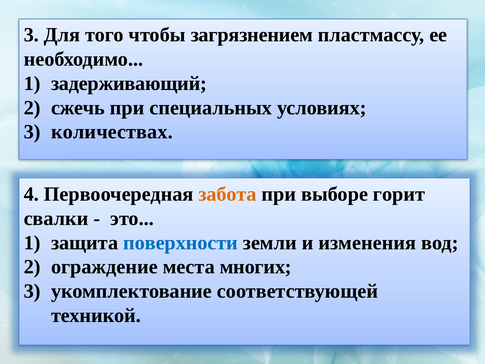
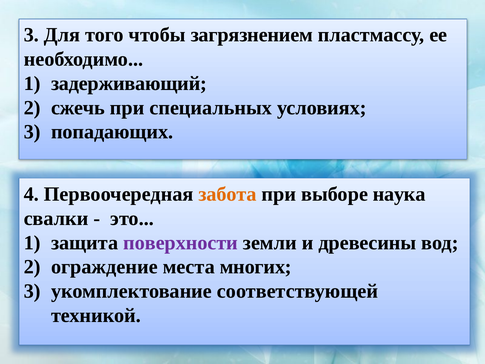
количествах: количествах -> попадающих
горит: горит -> наука
поверхности colour: blue -> purple
изменения: изменения -> древесины
